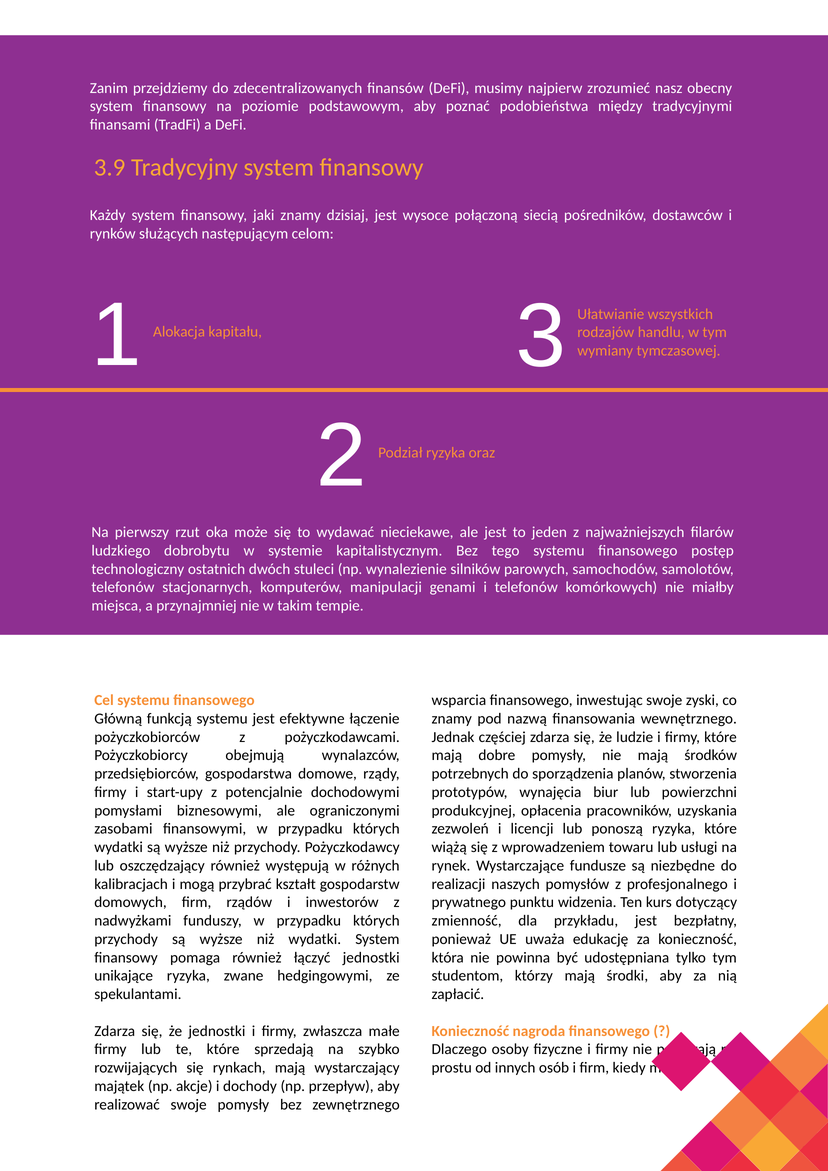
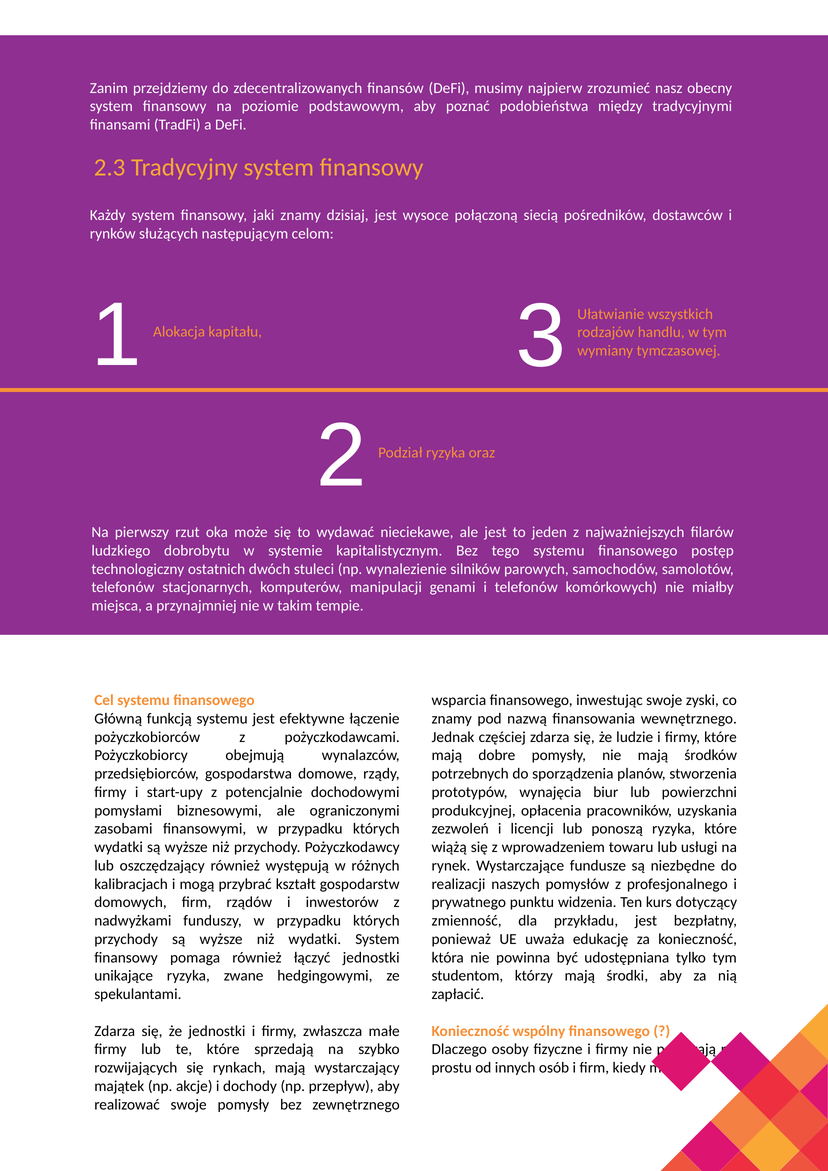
3.9: 3.9 -> 2.3
nagroda: nagroda -> wspólny
